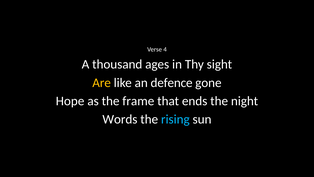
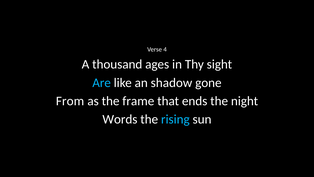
Are colour: yellow -> light blue
defence: defence -> shadow
Hope: Hope -> From
